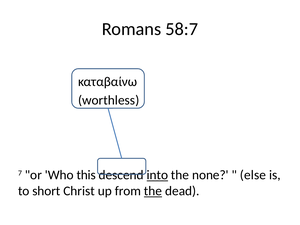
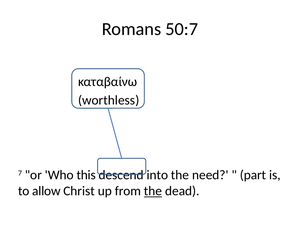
58:7: 58:7 -> 50:7
into underline: present -> none
none: none -> need
else: else -> part
short: short -> allow
